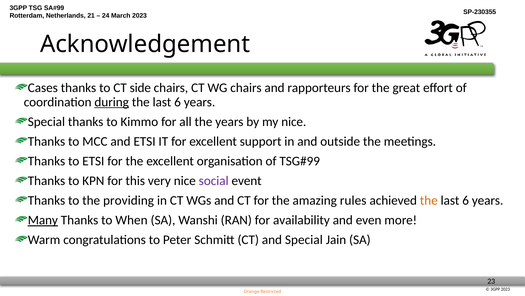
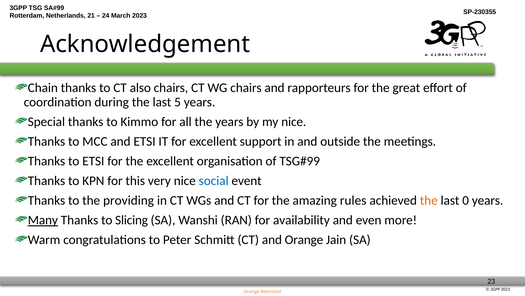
Cases: Cases -> Chain
side: side -> also
during underline: present -> none
6 at (178, 102): 6 -> 5
social colour: purple -> blue
6 at (466, 200): 6 -> 0
When: When -> Slicing
and Special: Special -> Orange
